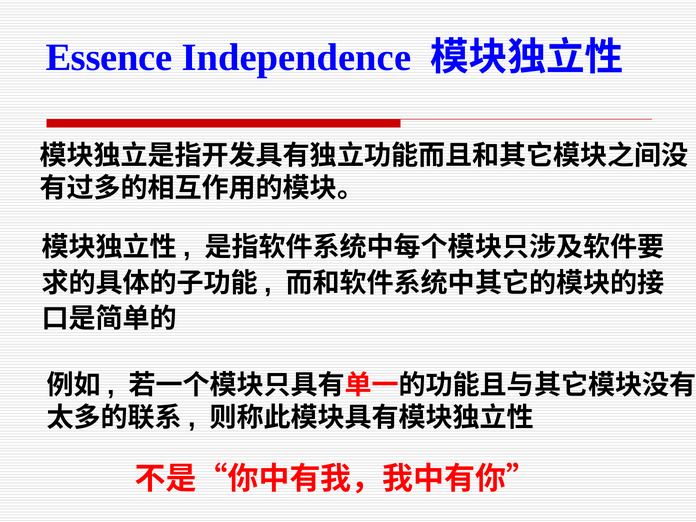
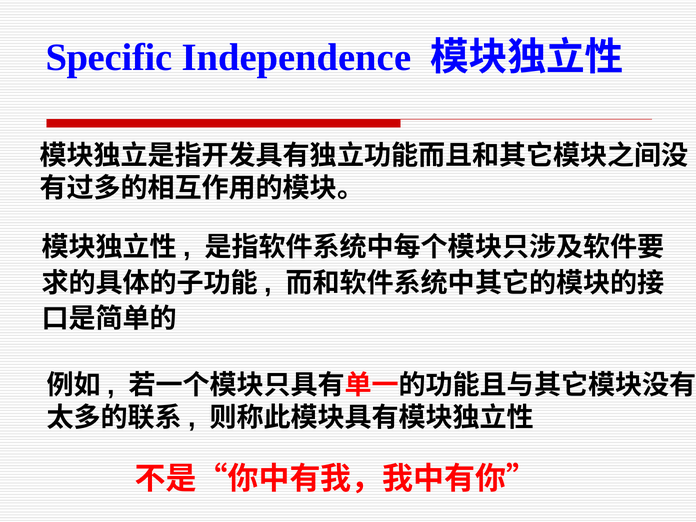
Essence: Essence -> Specific
